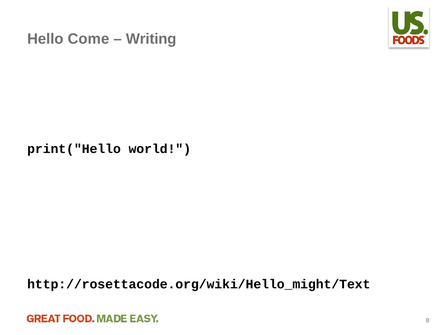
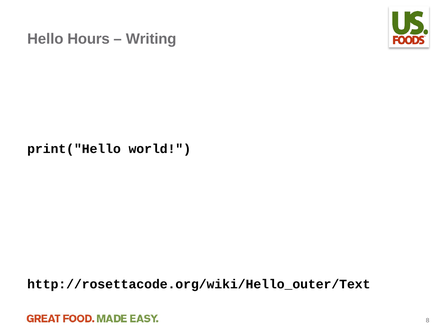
Come: Come -> Hours
http://rosettacode.org/wiki/Hello_might/Text: http://rosettacode.org/wiki/Hello_might/Text -> http://rosettacode.org/wiki/Hello_outer/Text
